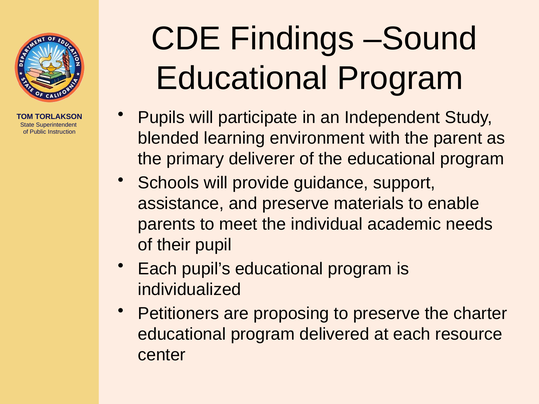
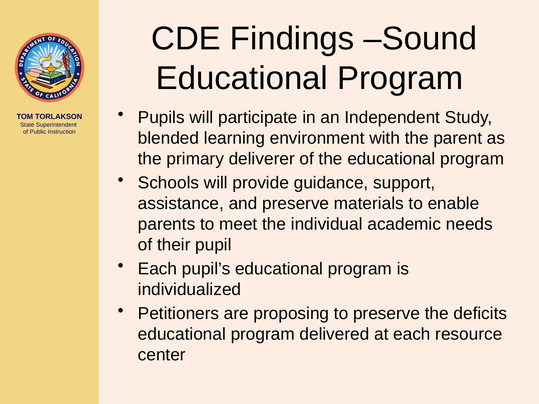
charter: charter -> deficits
